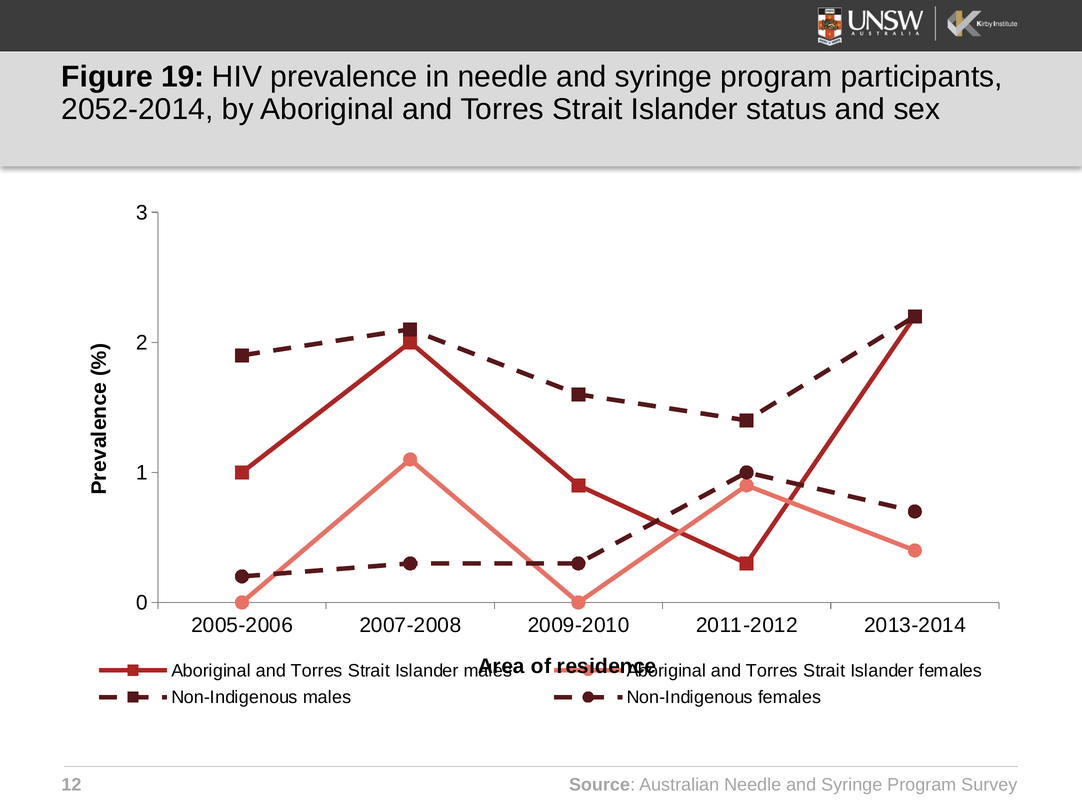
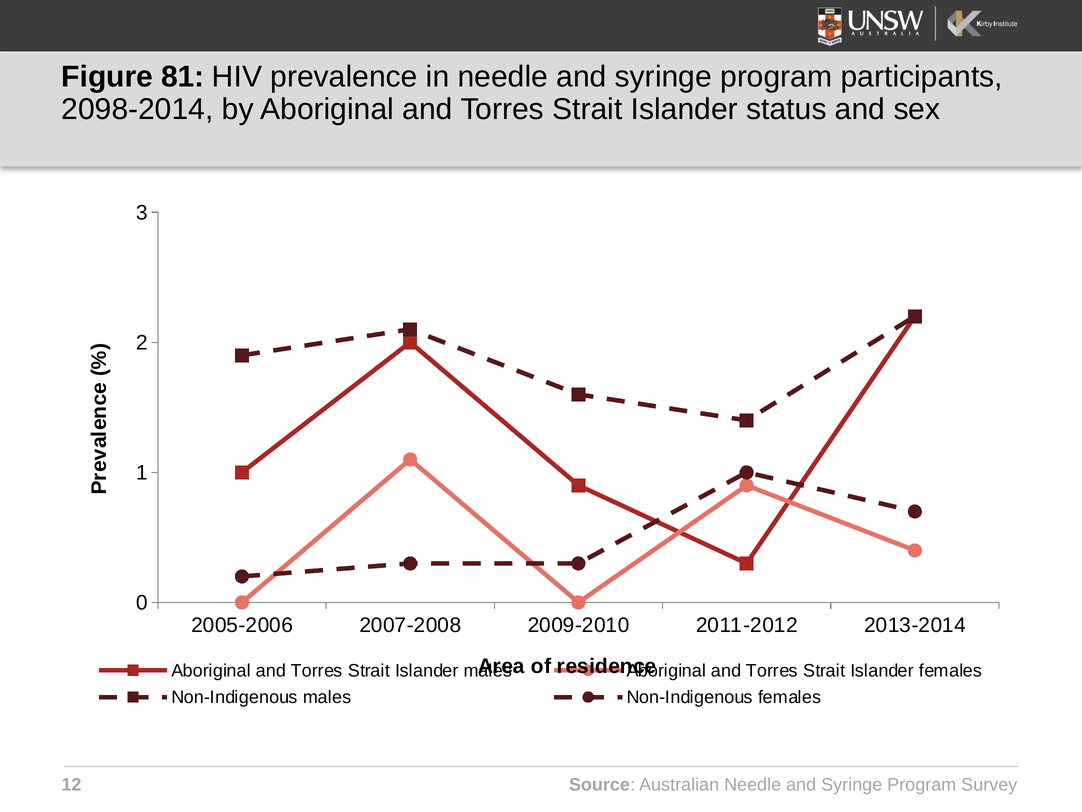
19: 19 -> 81
2052-2014: 2052-2014 -> 2098-2014
